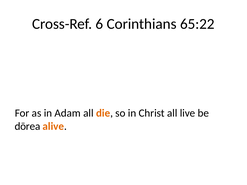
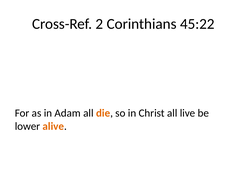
6: 6 -> 2
65:22: 65:22 -> 45:22
dōrea: dōrea -> lower
